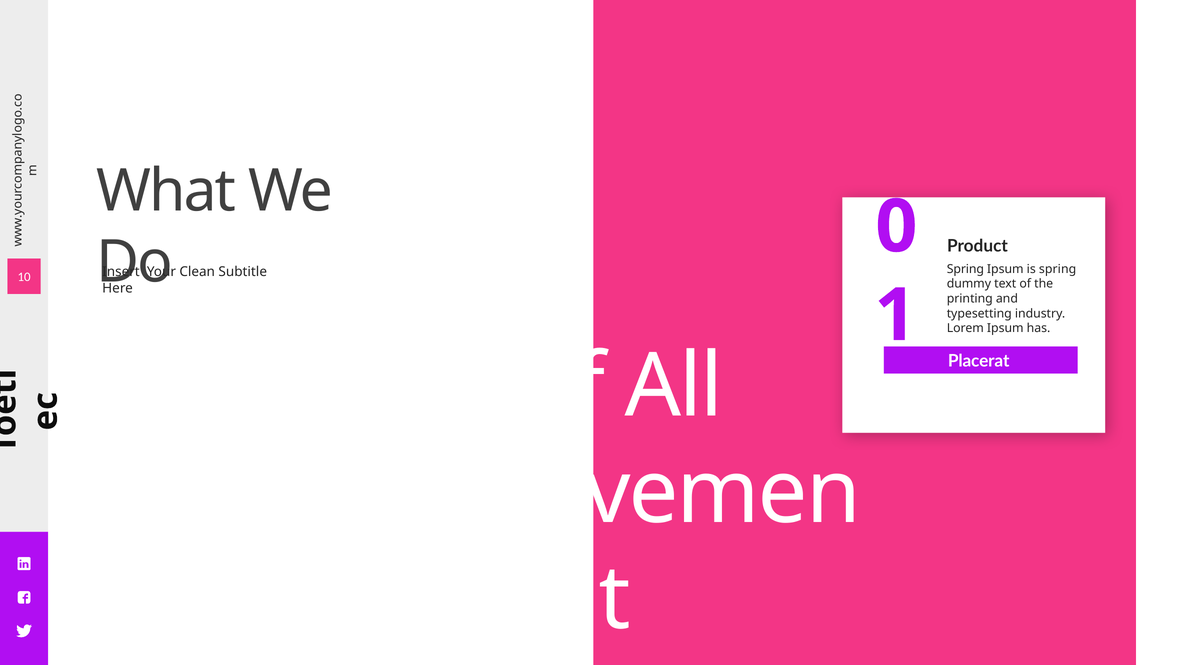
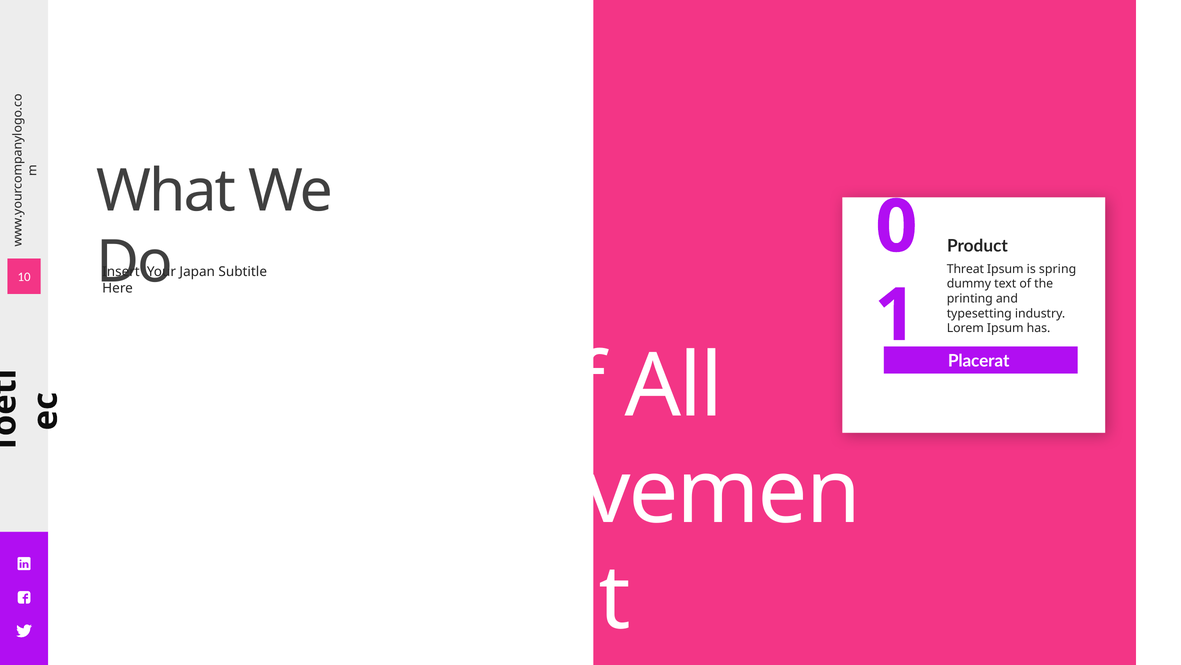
Spring at (965, 269): Spring -> Threat
Clean: Clean -> Japan
